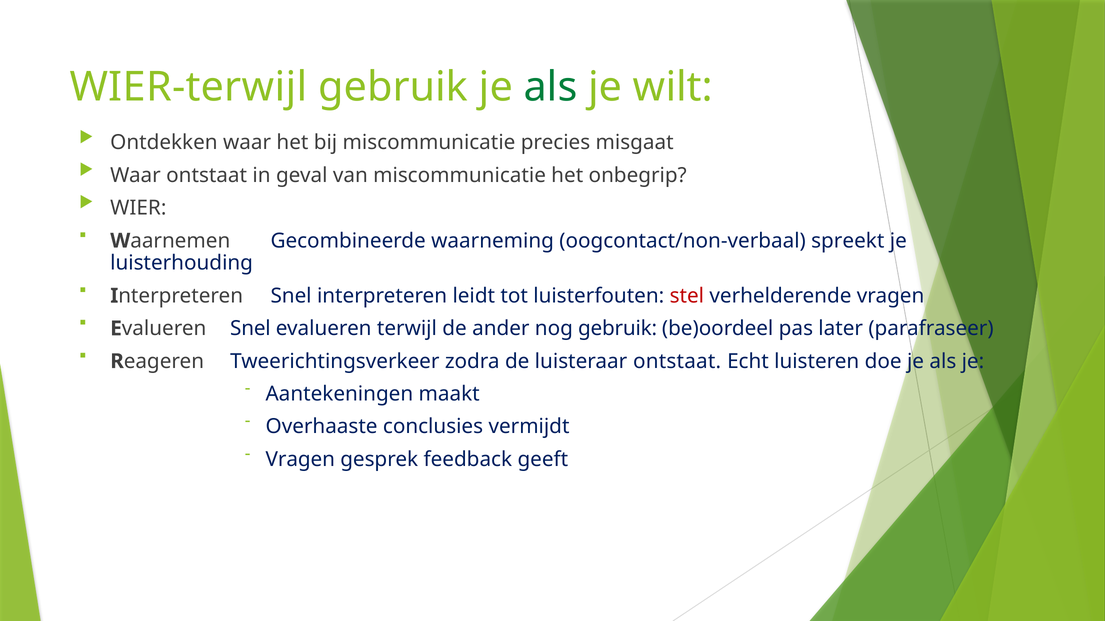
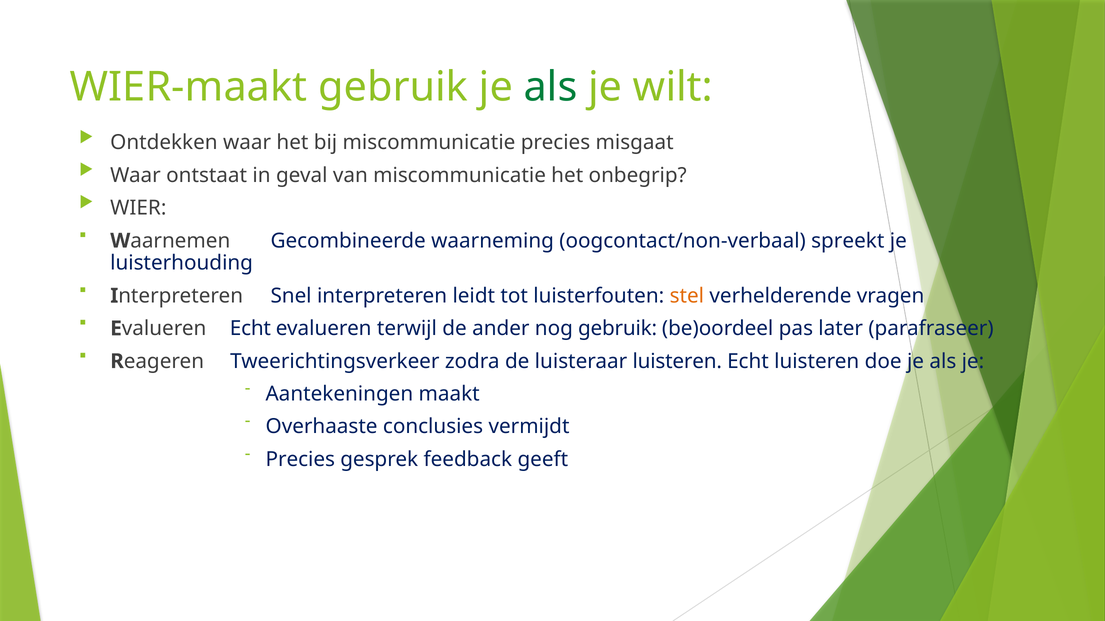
WIER-terwijl: WIER-terwijl -> WIER-maakt
stel colour: red -> orange
Snel at (250, 329): Snel -> Echt
luisteraar ontstaat: ontstaat -> luisteren
Vragen at (300, 460): Vragen -> Precies
